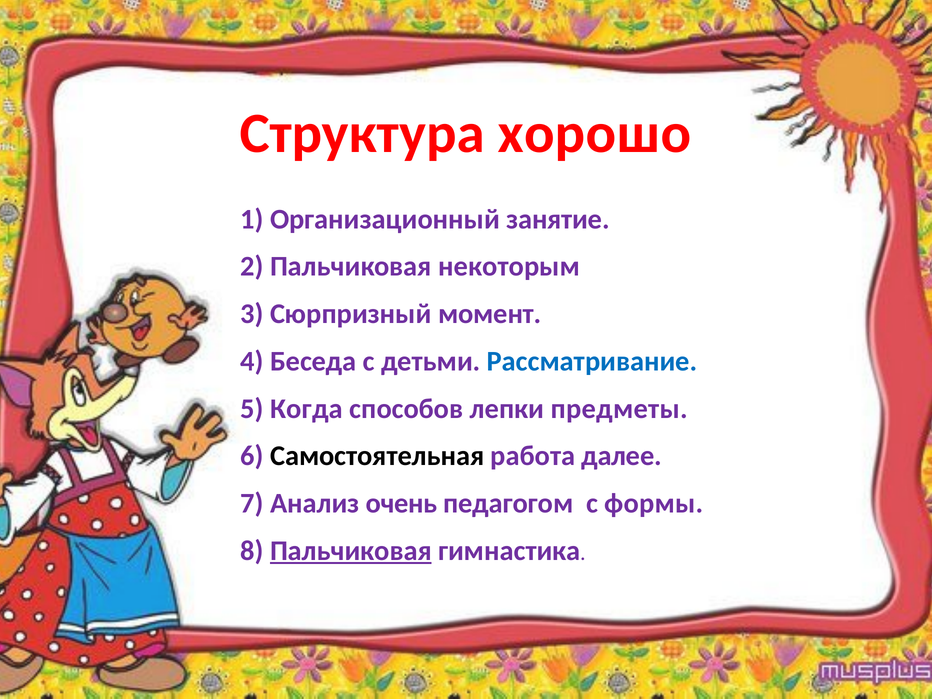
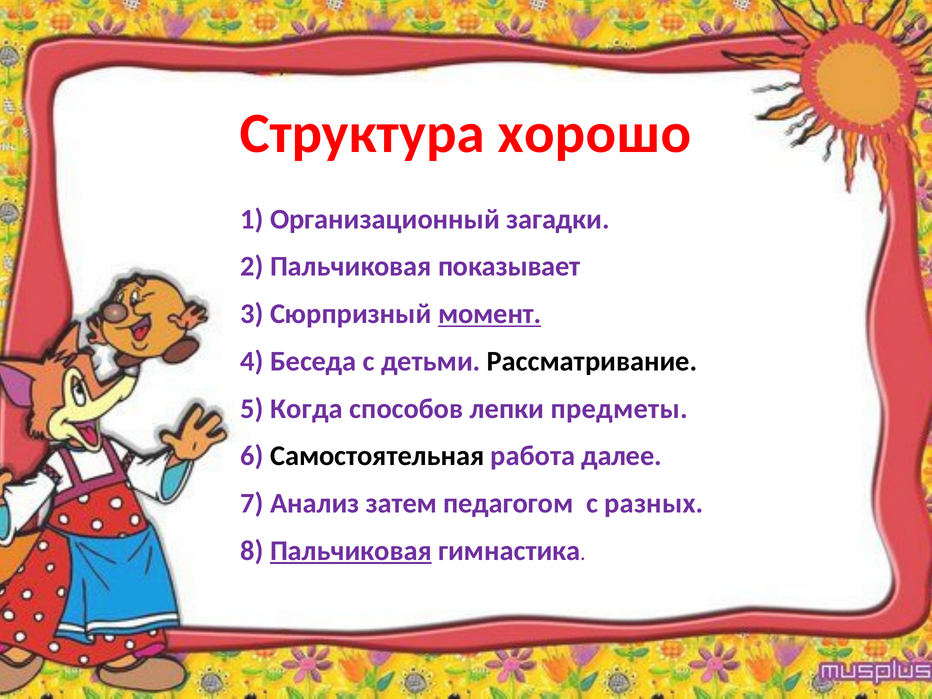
занятие: занятие -> загадки
некоторым: некоторым -> показывает
момент underline: none -> present
Рассматривание colour: blue -> black
очень: очень -> затем
формы: формы -> разных
